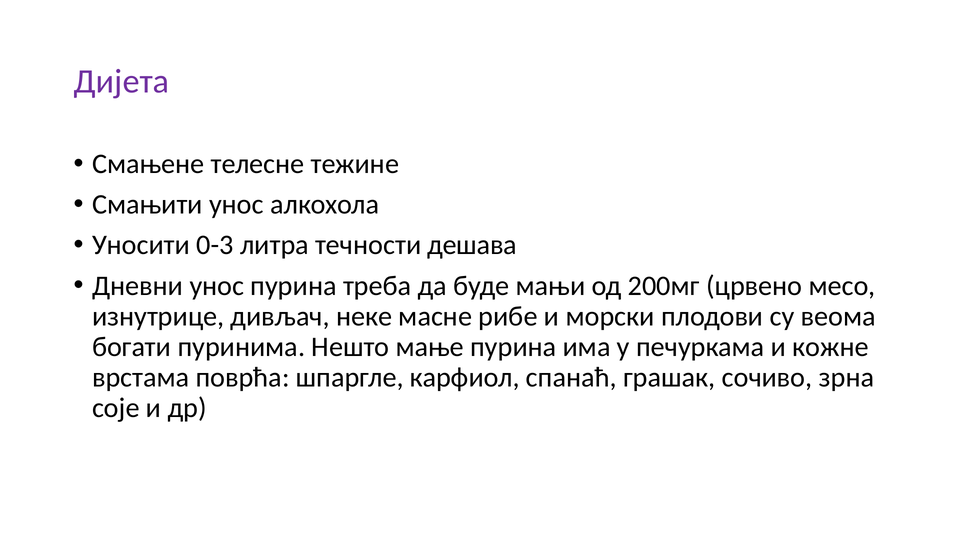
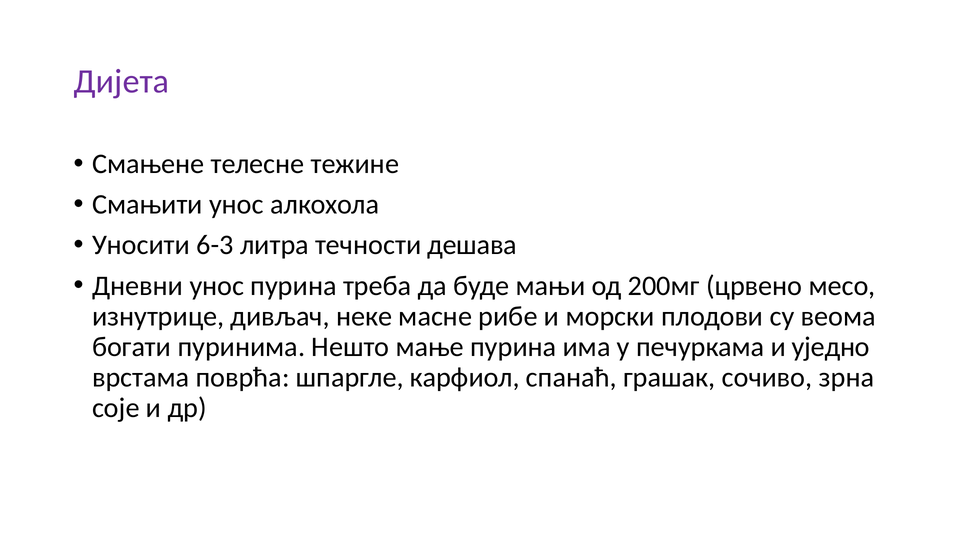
0-3: 0-3 -> 6-3
кожне: кожне -> уједно
